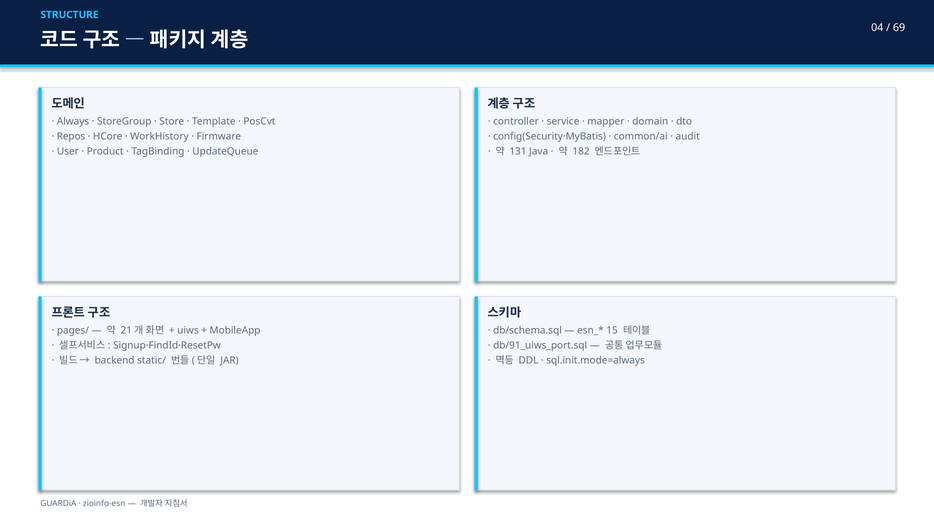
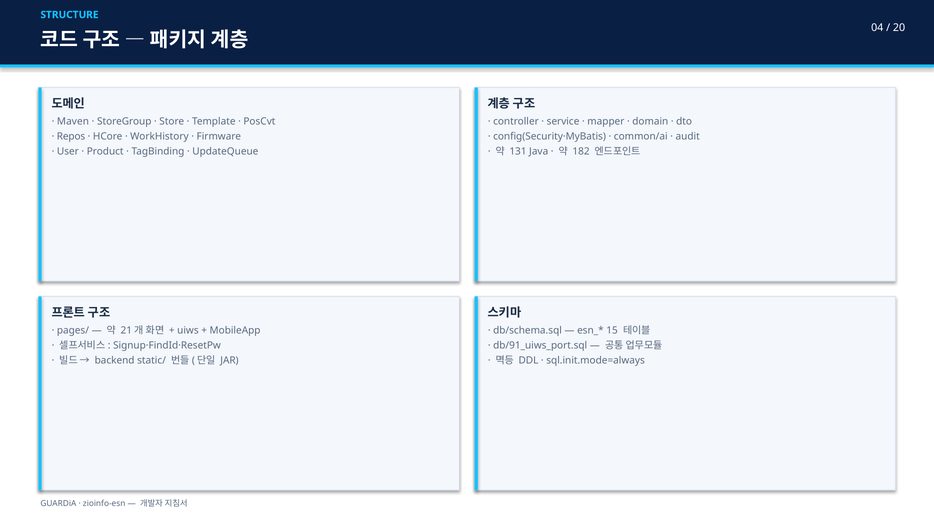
69: 69 -> 20
Always: Always -> Maven
